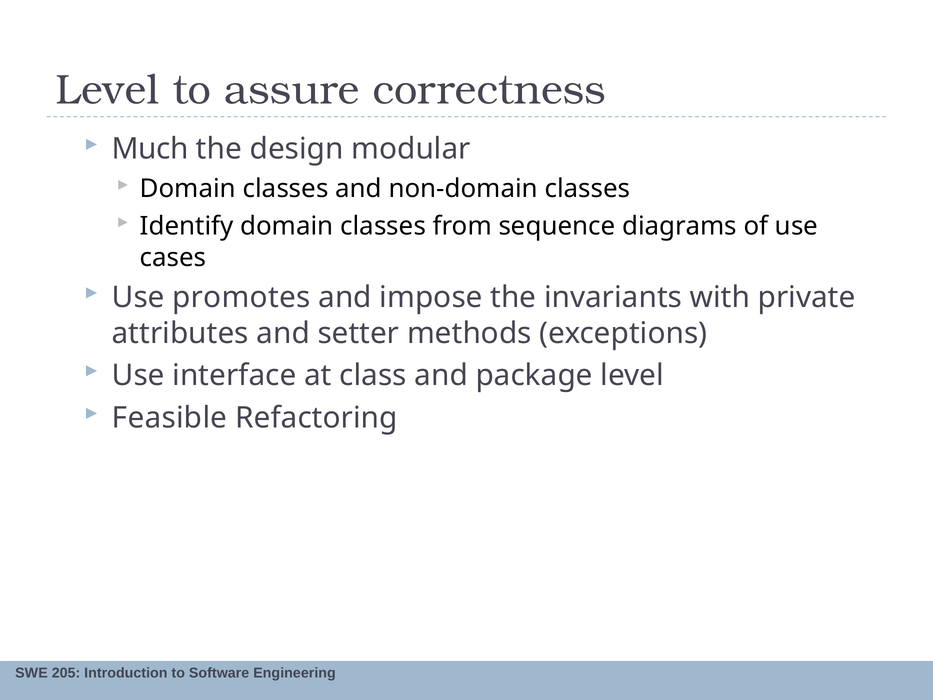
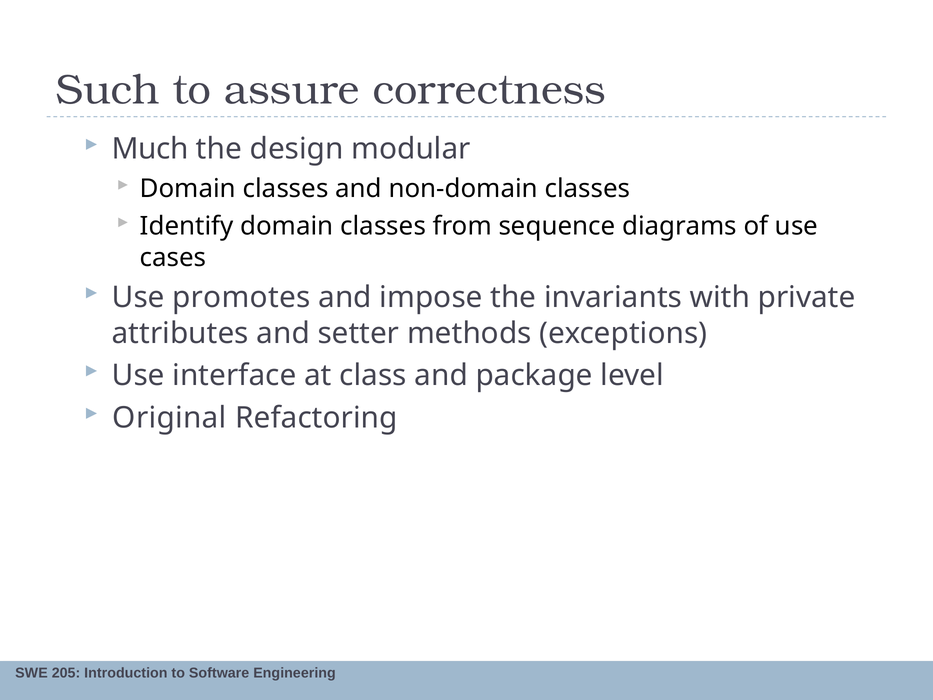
Level at (107, 90): Level -> Such
Feasible: Feasible -> Original
